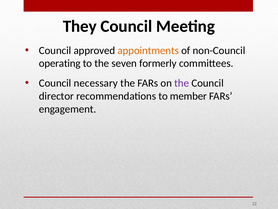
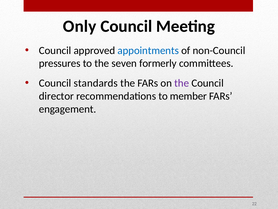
They: They -> Only
appointments colour: orange -> blue
operating: operating -> pressures
necessary: necessary -> standards
